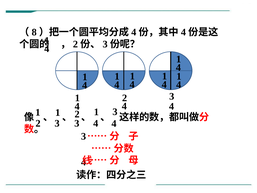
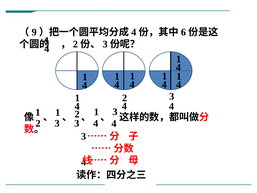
8: 8 -> 9
4 at (183, 32): 4 -> 6
